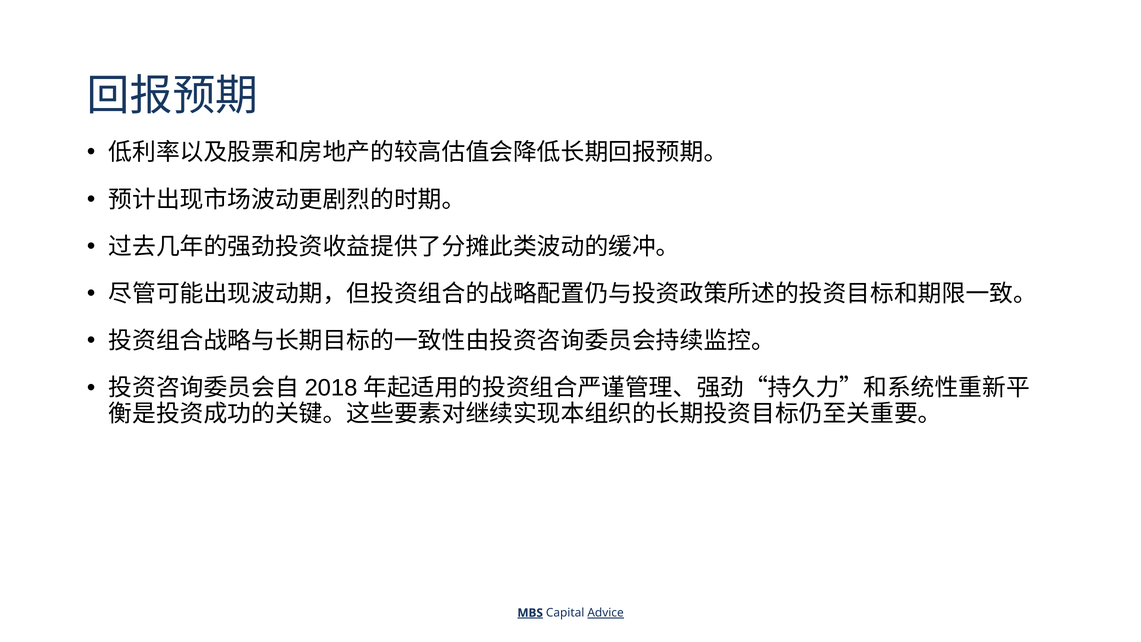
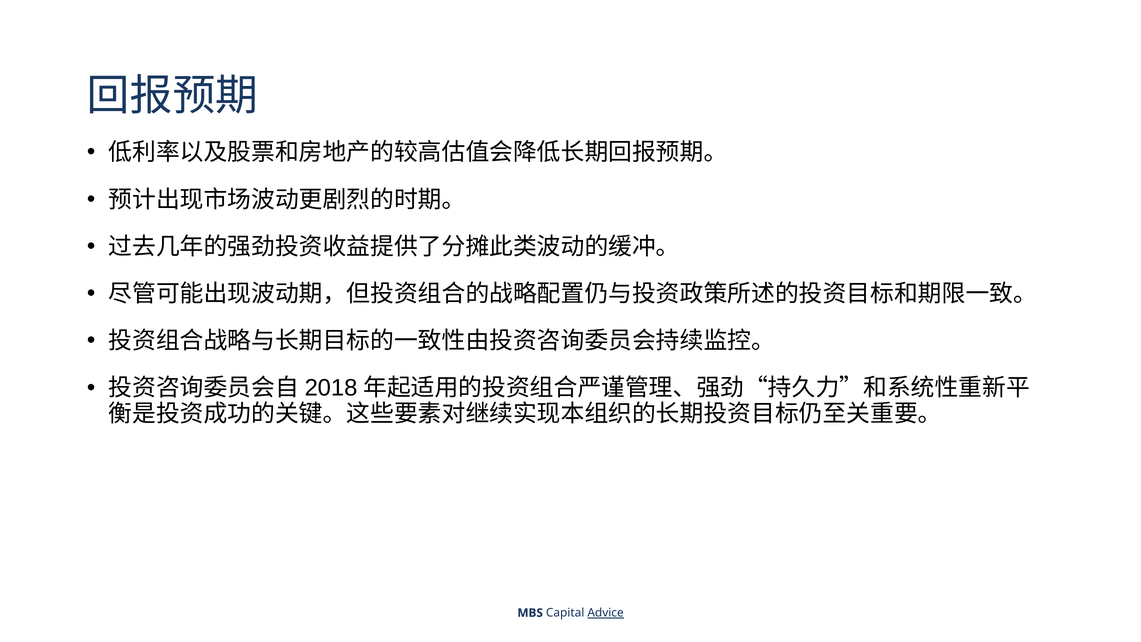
MBS underline: present -> none
